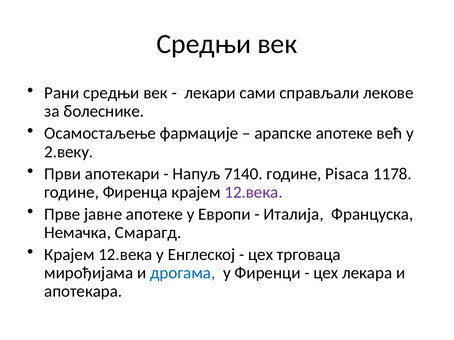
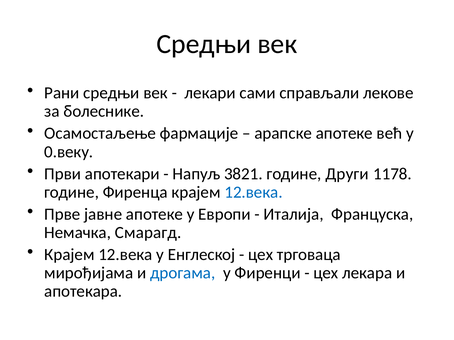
2.веку: 2.веку -> 0.веку
7140: 7140 -> 3821
Pisaca: Pisaca -> Други
12.века at (254, 192) colour: purple -> blue
